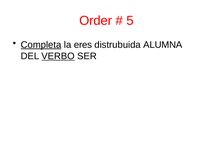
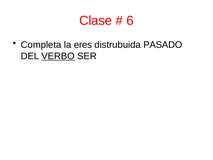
Order: Order -> Clase
5: 5 -> 6
Completa underline: present -> none
ALUMNA: ALUMNA -> PASADO
